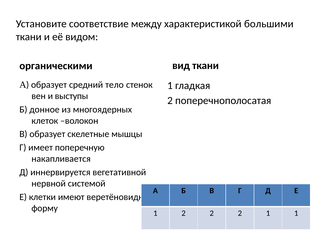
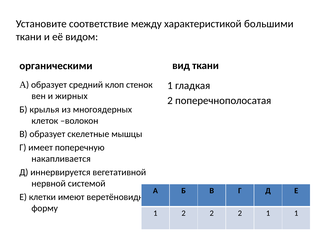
тело: тело -> клоп
выступы: выступы -> жирных
донное: донное -> крылья
